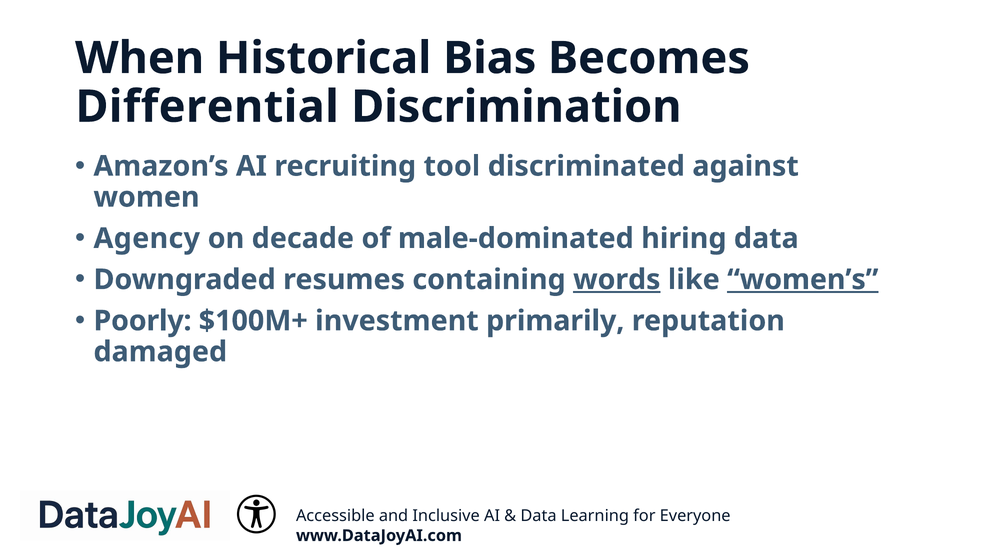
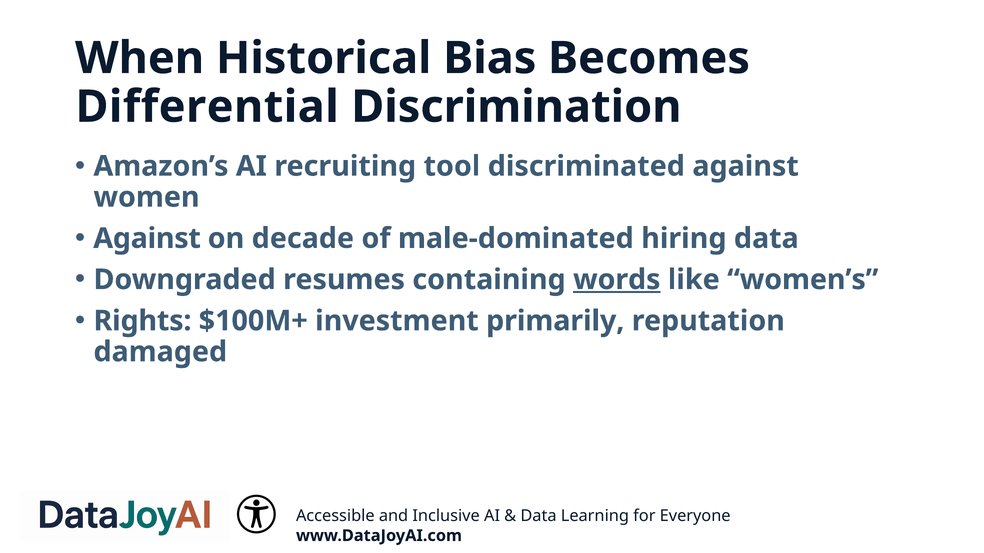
Agency at (147, 239): Agency -> Against
women’s underline: present -> none
Poorly: Poorly -> Rights
